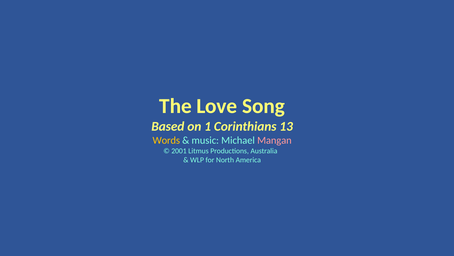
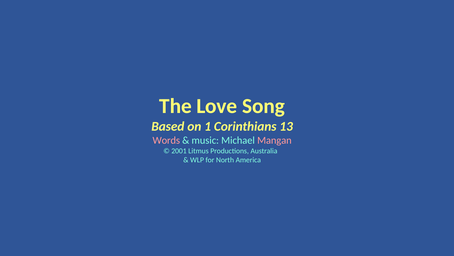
Words colour: yellow -> pink
